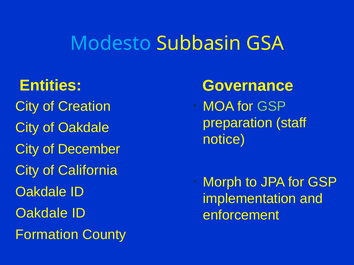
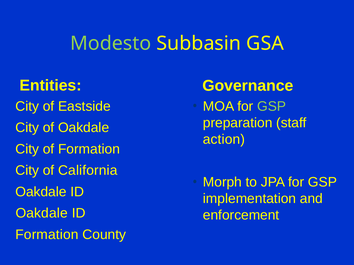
Modesto colour: light blue -> light green
Creation: Creation -> Eastside
notice: notice -> action
of December: December -> Formation
